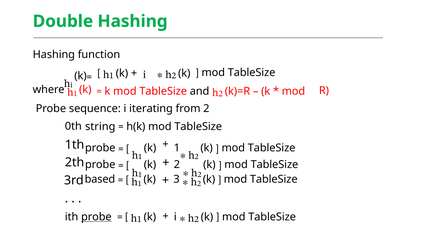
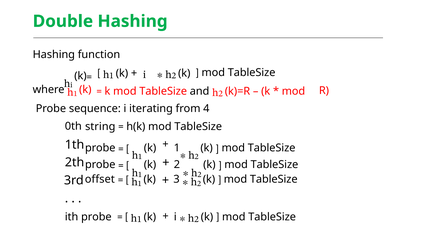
from 2: 2 -> 4
based: based -> offset
probe at (96, 217) underline: present -> none
